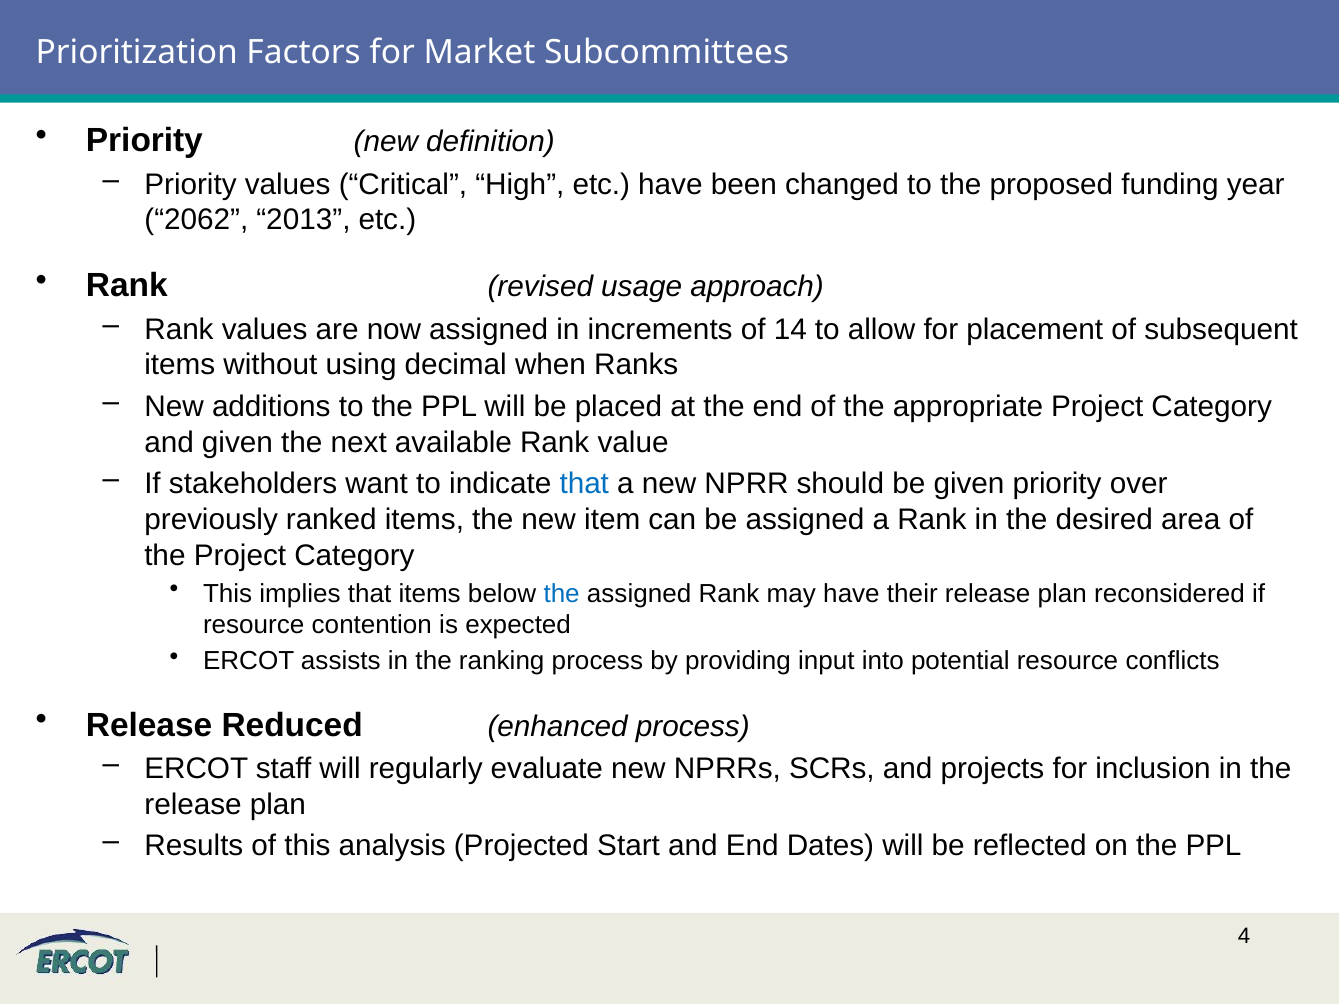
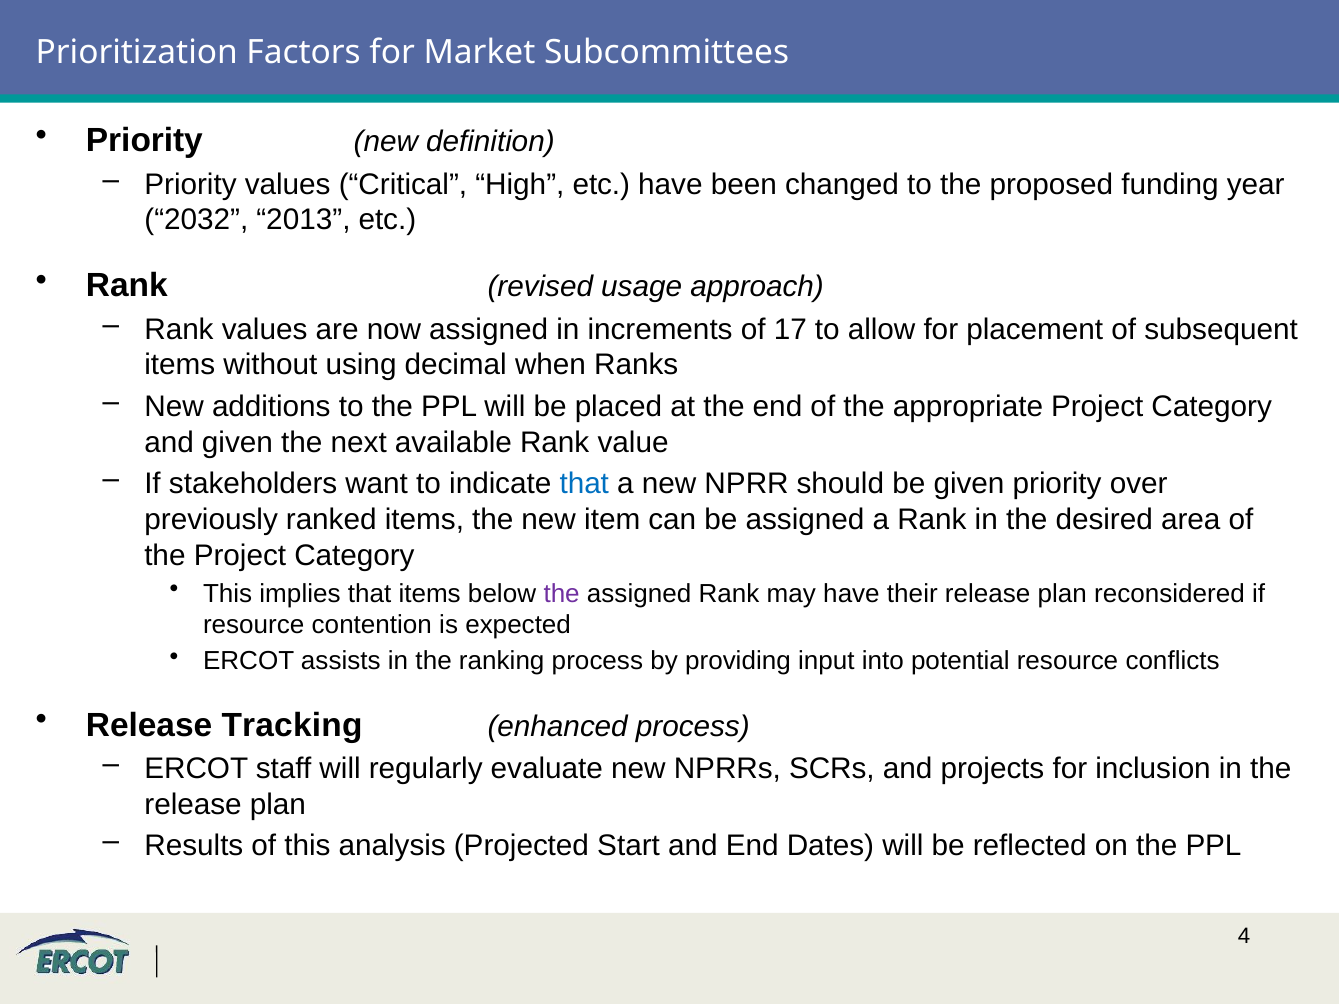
2062: 2062 -> 2032
14: 14 -> 17
the at (562, 594) colour: blue -> purple
Reduced: Reduced -> Tracking
